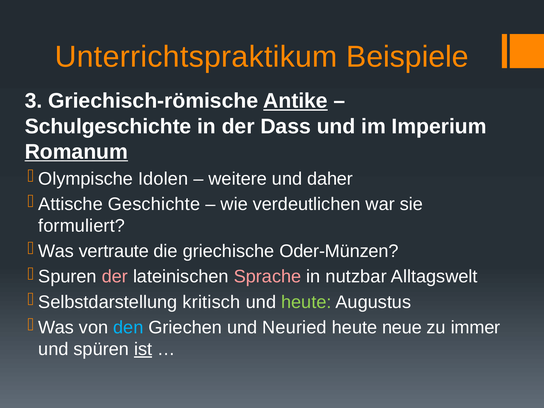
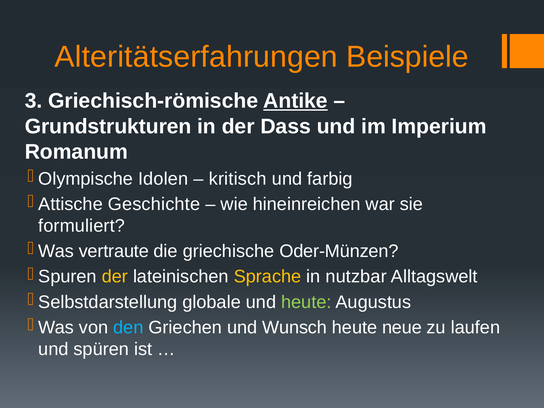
Unterrichtspraktikum: Unterrichtspraktikum -> Alteritätserfahrungen
Schulgeschichte: Schulgeschichte -> Grundstrukturen
Romanum underline: present -> none
weitere: weitere -> kritisch
daher: daher -> farbig
verdeutlichen: verdeutlichen -> hineinreichen
der at (115, 277) colour: pink -> yellow
Sprache colour: pink -> yellow
kritisch: kritisch -> globale
Neuried: Neuried -> Wunsch
immer: immer -> laufen
ist underline: present -> none
